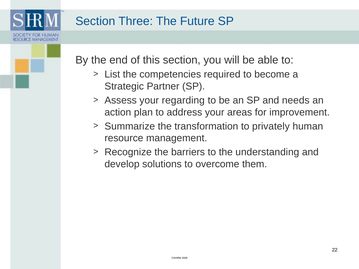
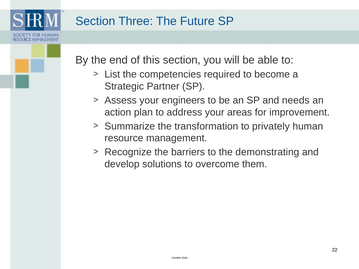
regarding: regarding -> engineers
understanding: understanding -> demonstrating
